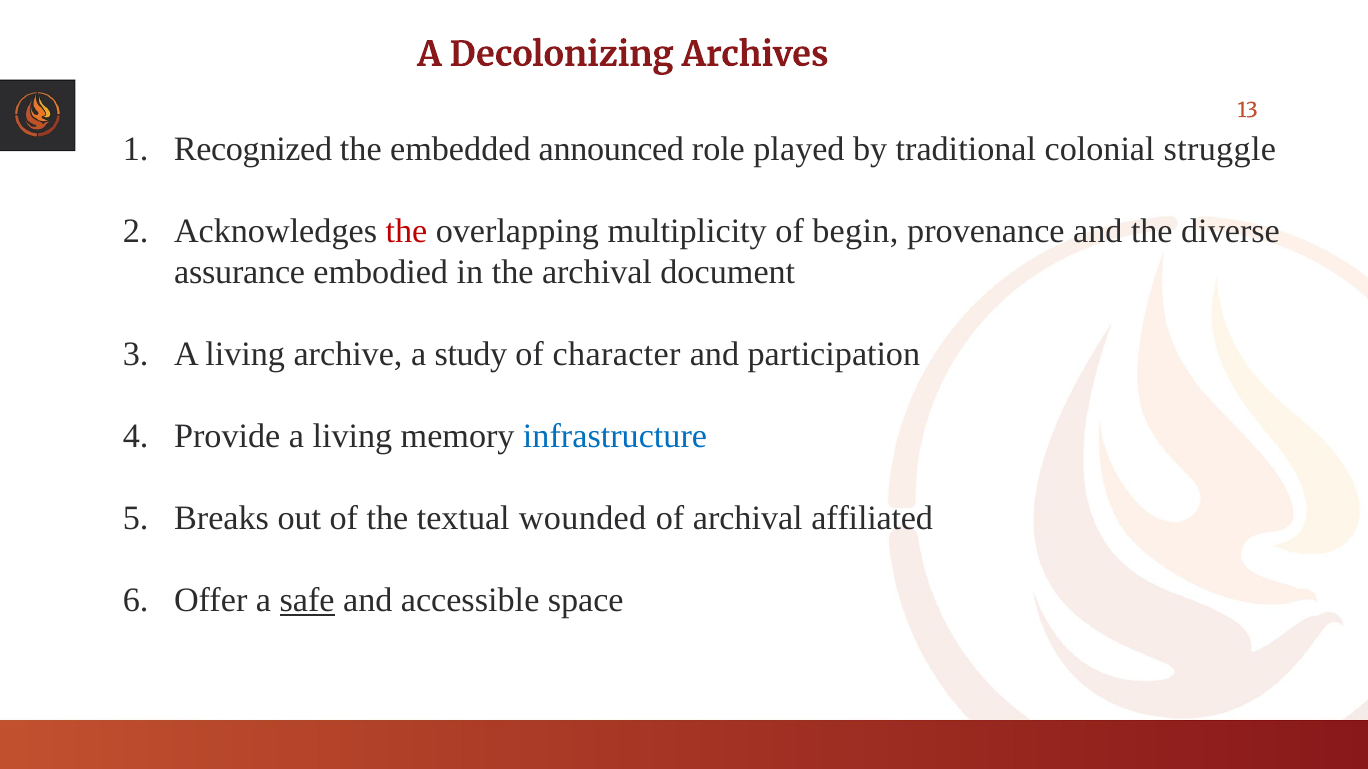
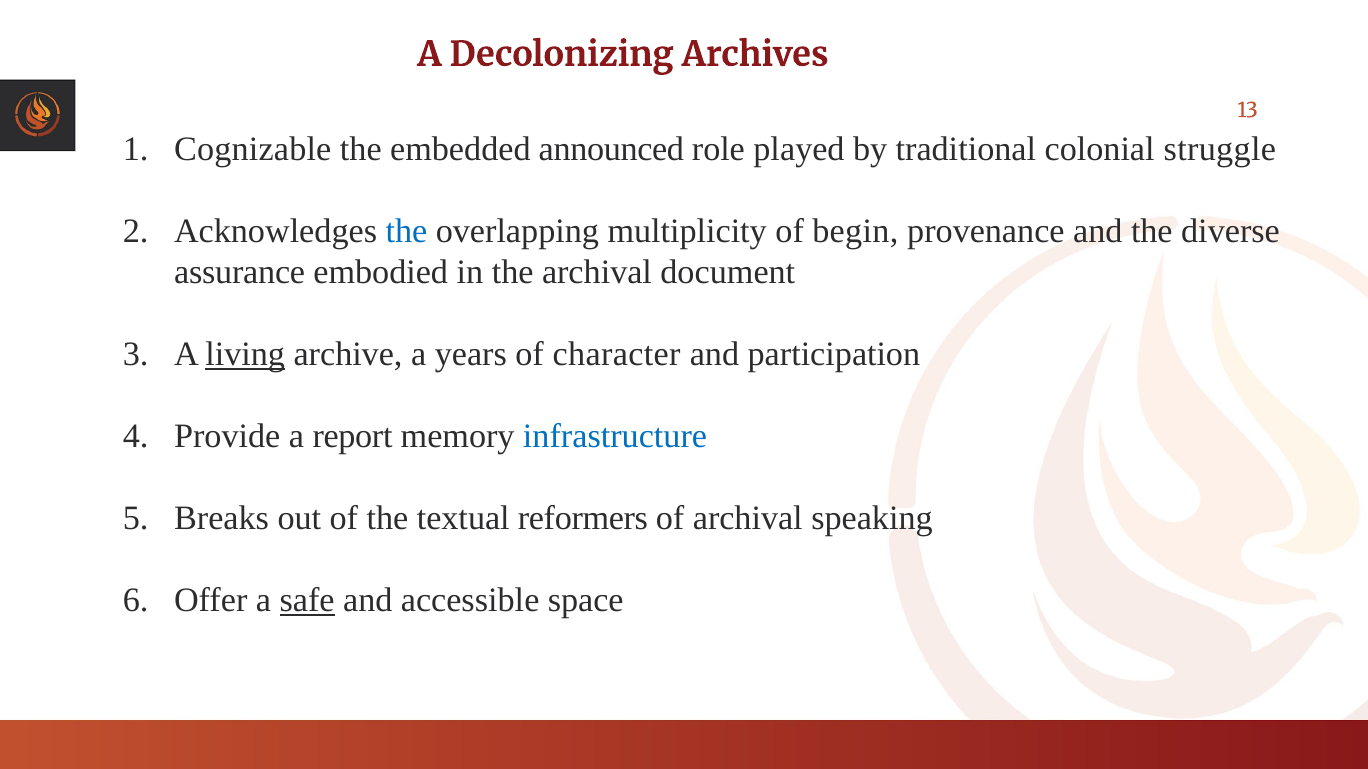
Recognized: Recognized -> Cognizable
the at (406, 231) colour: red -> blue
living at (245, 354) underline: none -> present
study: study -> years
Provide a living: living -> report
wounded: wounded -> reformers
affiliated: affiliated -> speaking
